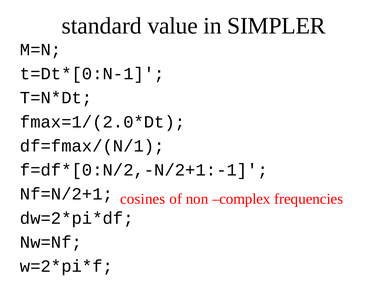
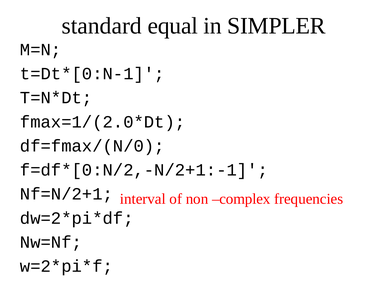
value: value -> equal
df=fmax/(N/1: df=fmax/(N/1 -> df=fmax/(N/0
cosines: cosines -> interval
